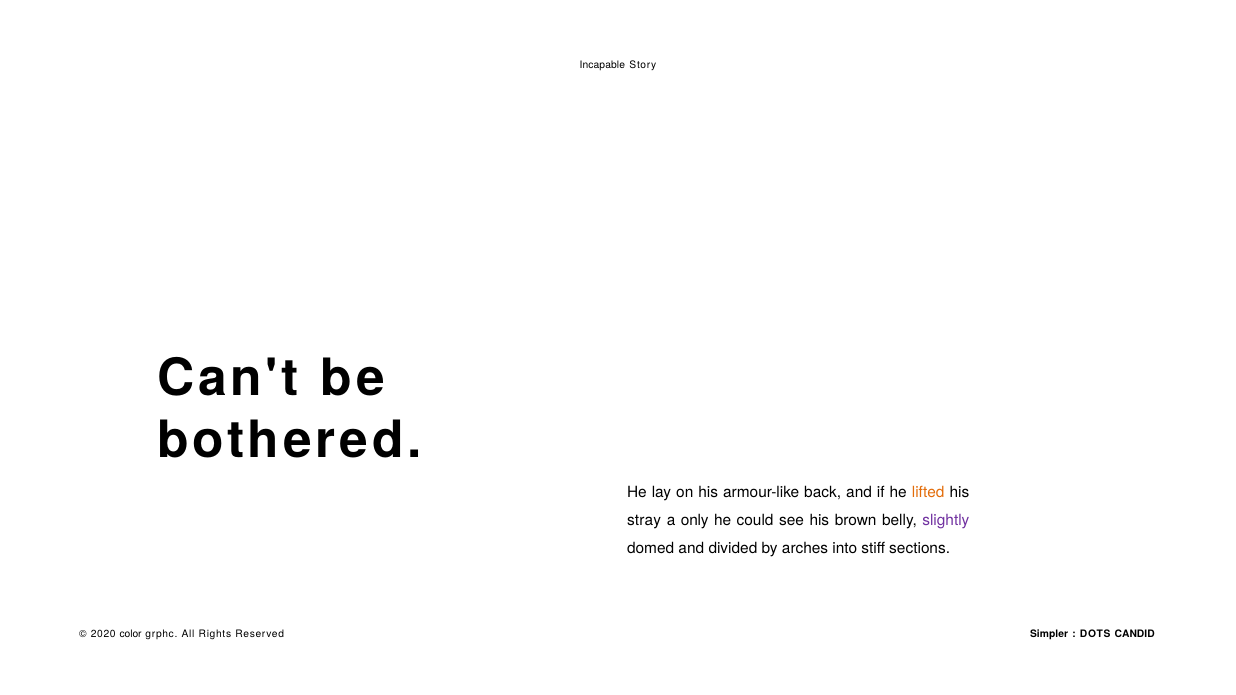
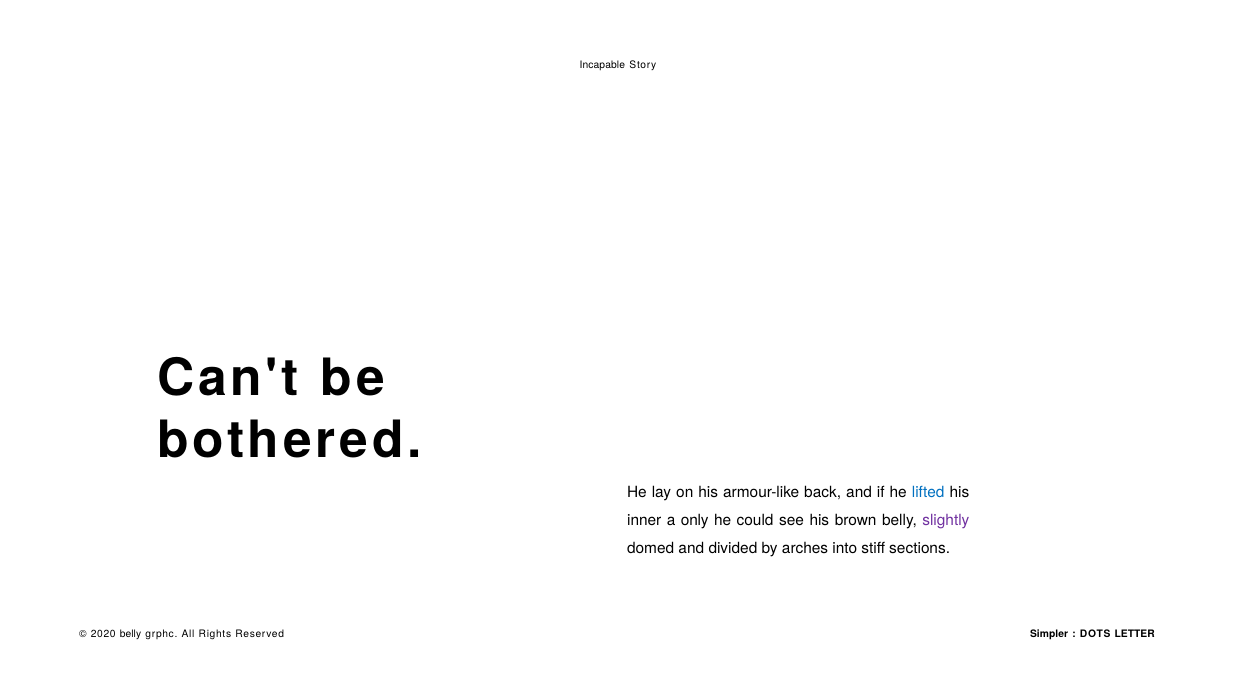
lifted colour: orange -> blue
stray: stray -> inner
2020 color: color -> belly
CANDID: CANDID -> LETTER
